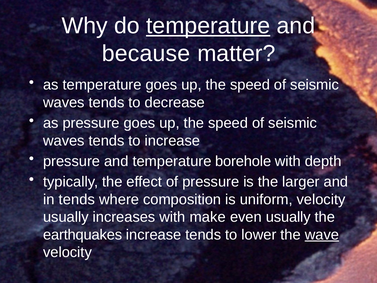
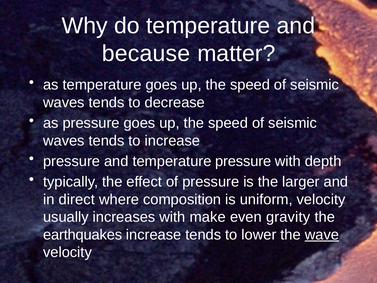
temperature at (208, 26) underline: present -> none
temperature borehole: borehole -> pressure
in tends: tends -> direct
even usually: usually -> gravity
